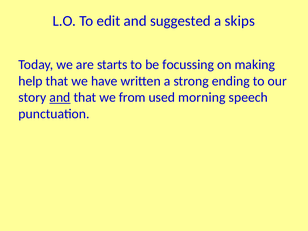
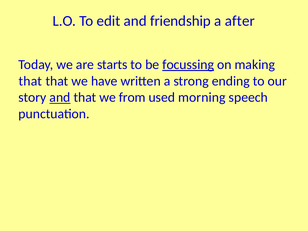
suggested: suggested -> friendship
skips: skips -> after
focussing underline: none -> present
help at (30, 81): help -> that
